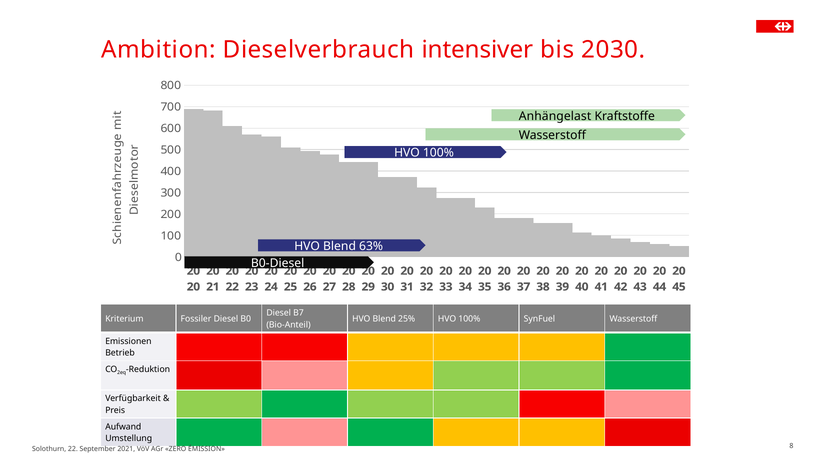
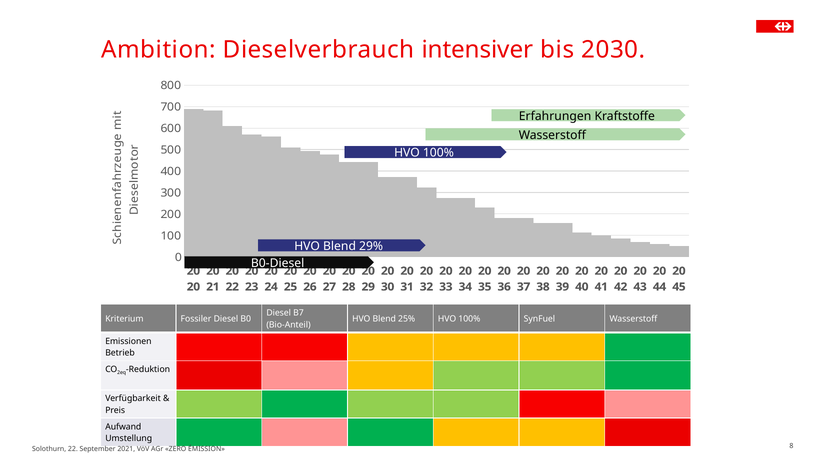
Anhängelast: Anhängelast -> Erfahrungen
63%: 63% -> 29%
